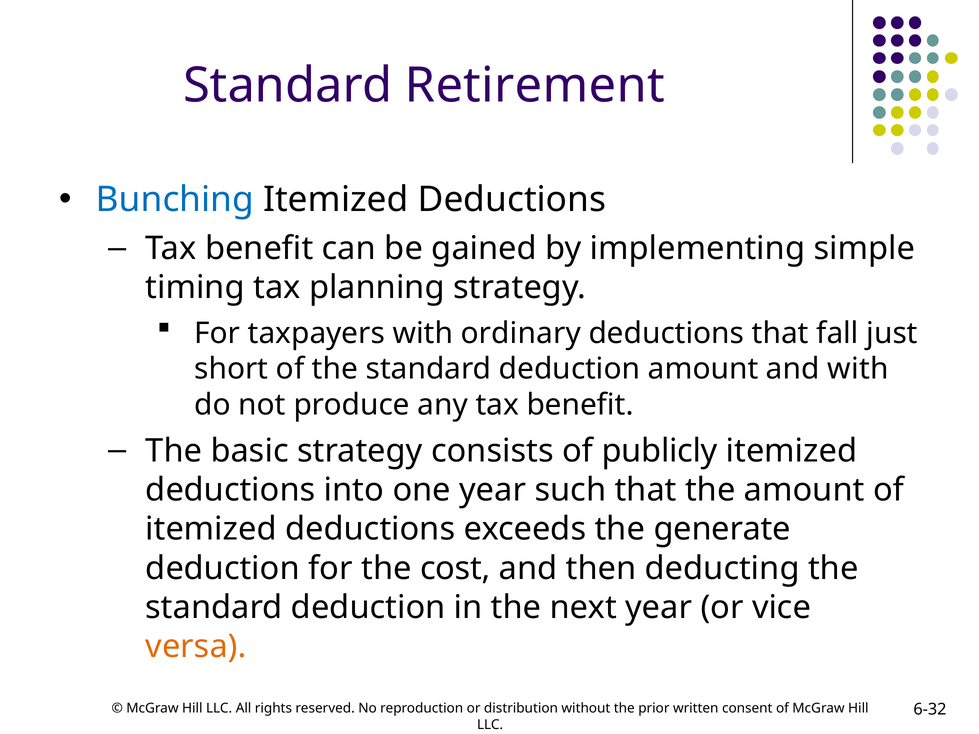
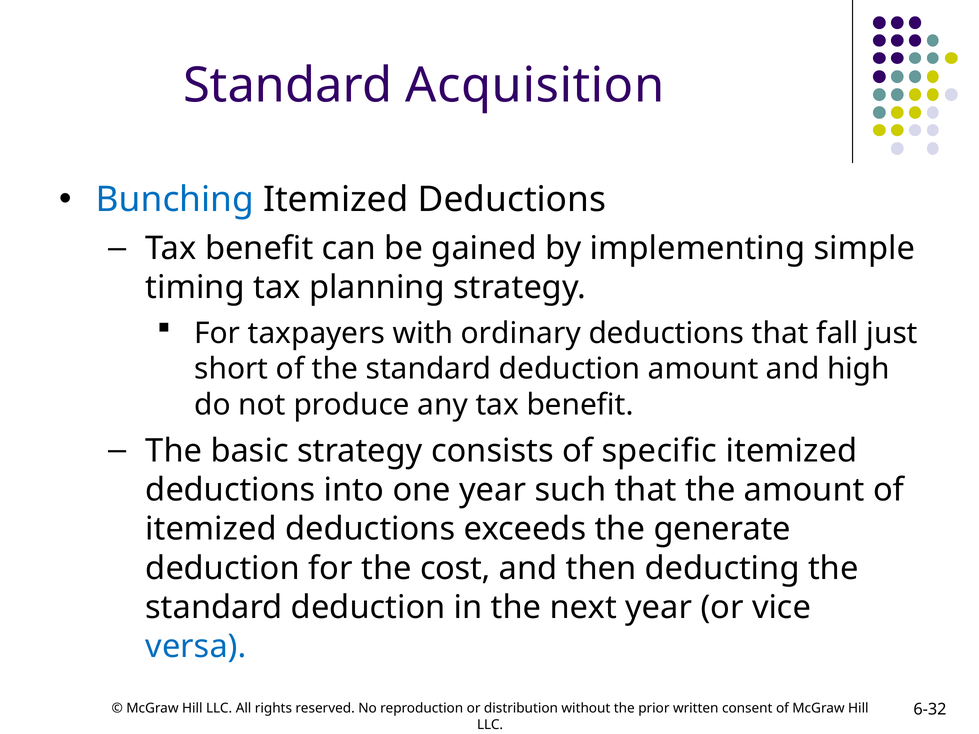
Retirement: Retirement -> Acquisition
and with: with -> high
publicly: publicly -> specific
versa colour: orange -> blue
